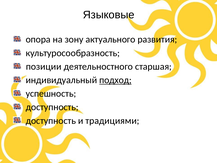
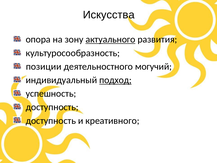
Языковые: Языковые -> Искусства
актуального underline: none -> present
старшая: старшая -> могучий
традициями: традициями -> креативного
